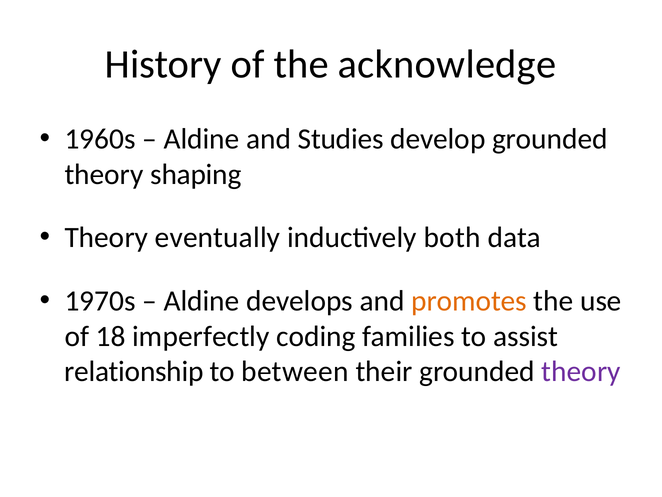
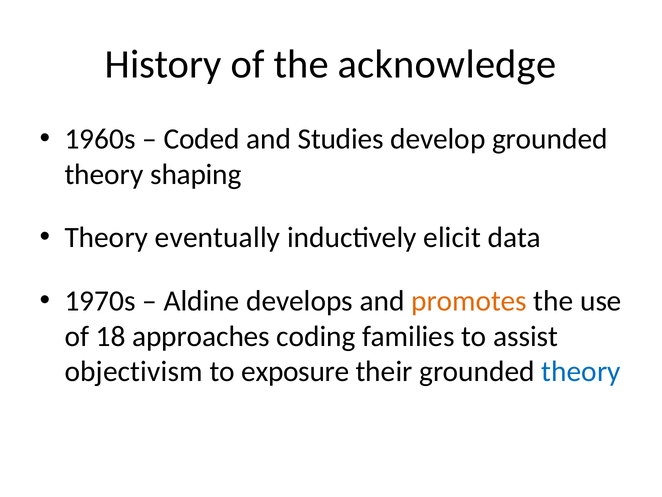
Aldine at (202, 139): Aldine -> Coded
both: both -> elicit
imperfectly: imperfectly -> approaches
relationship: relationship -> objectivism
between: between -> exposure
theory at (581, 371) colour: purple -> blue
